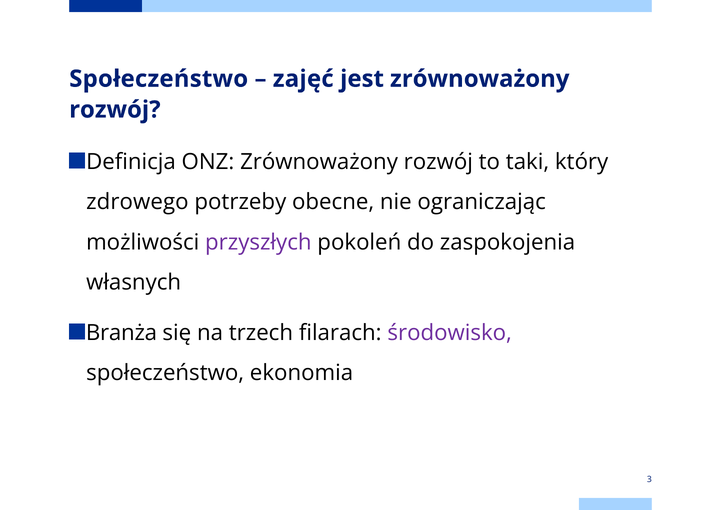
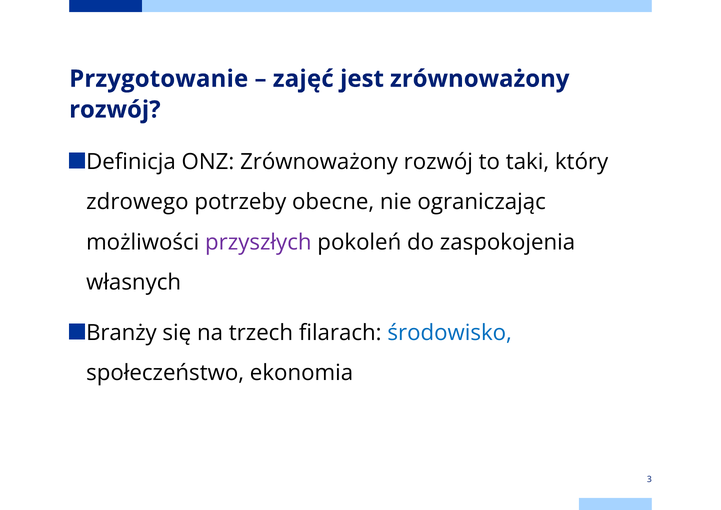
Społeczeństwo at (159, 79): Społeczeństwo -> Przygotowanie
Branża: Branża -> Branży
środowisko colour: purple -> blue
